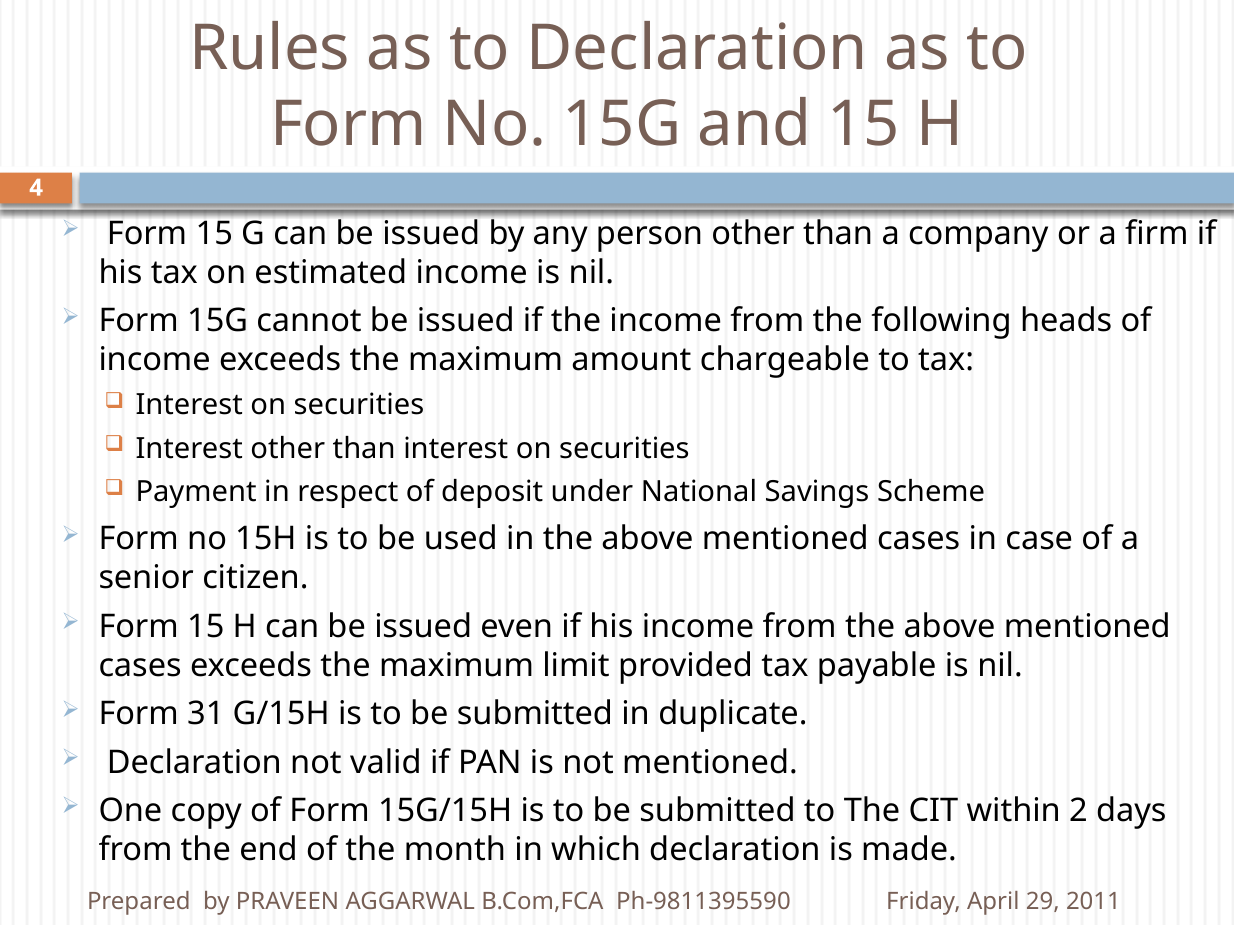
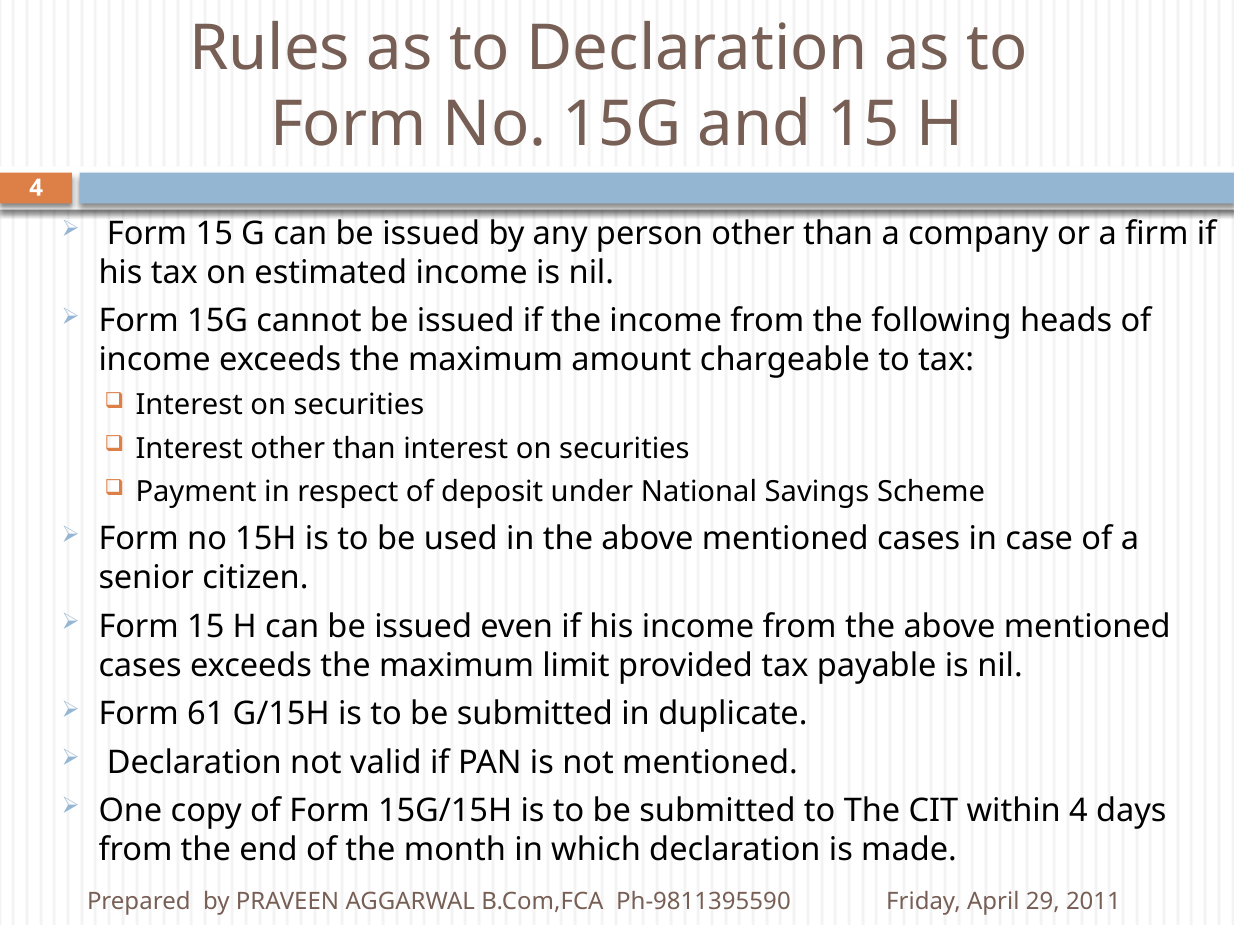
31: 31 -> 61
within 2: 2 -> 4
